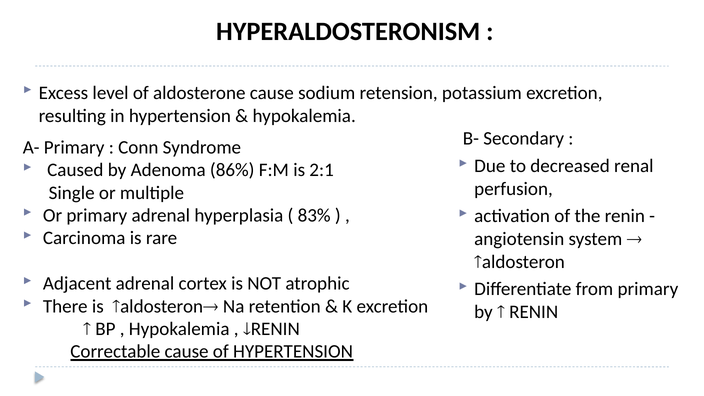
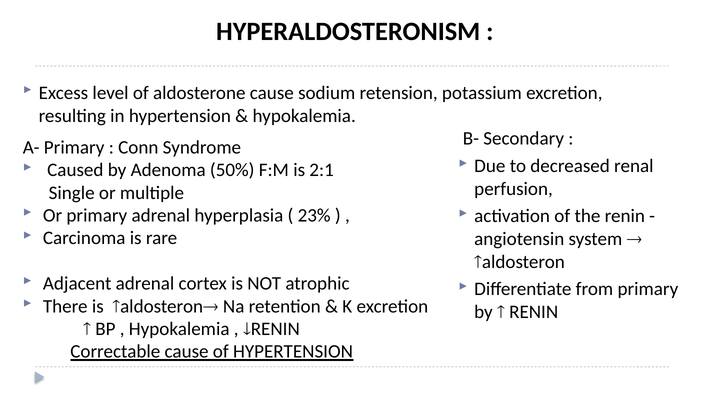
86%: 86% -> 50%
83%: 83% -> 23%
